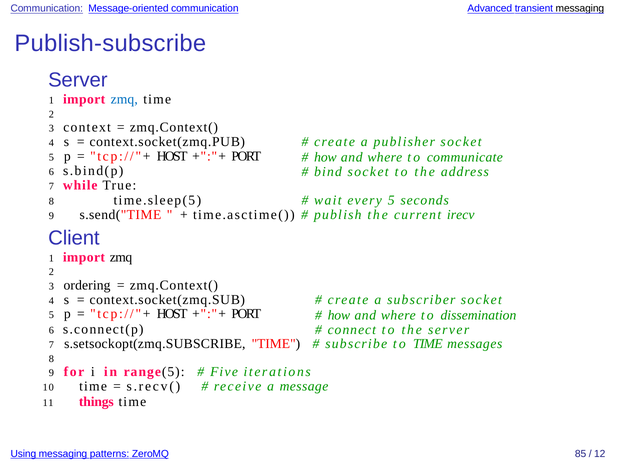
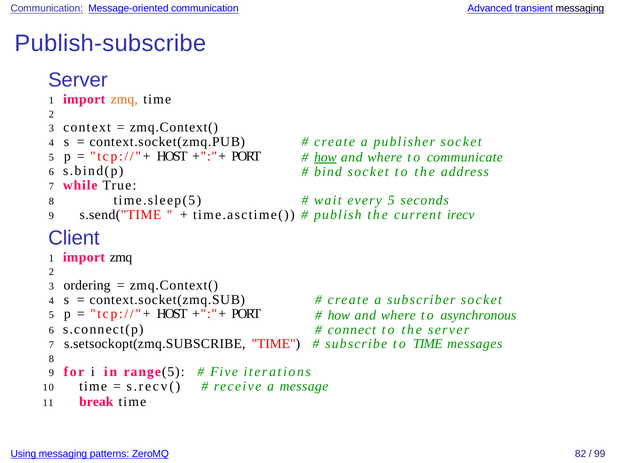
zmq at (124, 99) colour: blue -> orange
how at (325, 157) underline: none -> present
dissemination: dissemination -> asynchronous
things: things -> break
85: 85 -> 82
12: 12 -> 99
